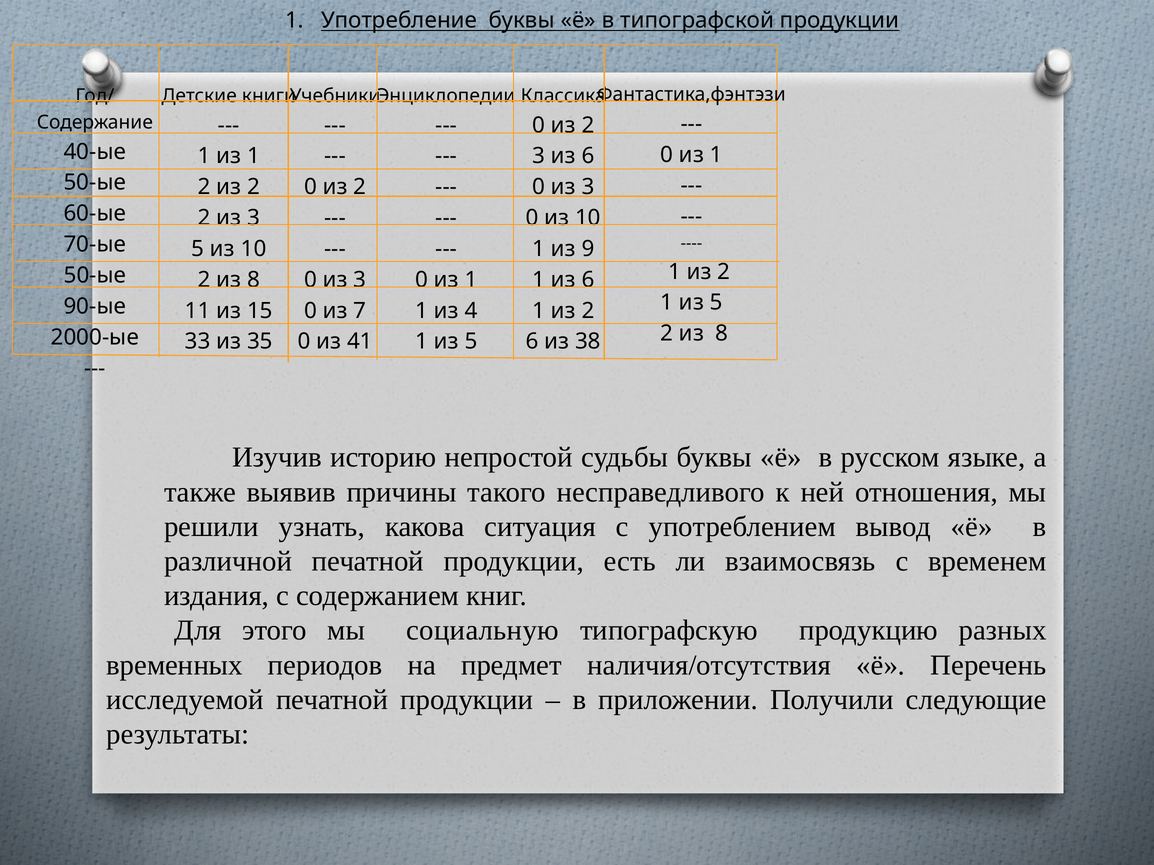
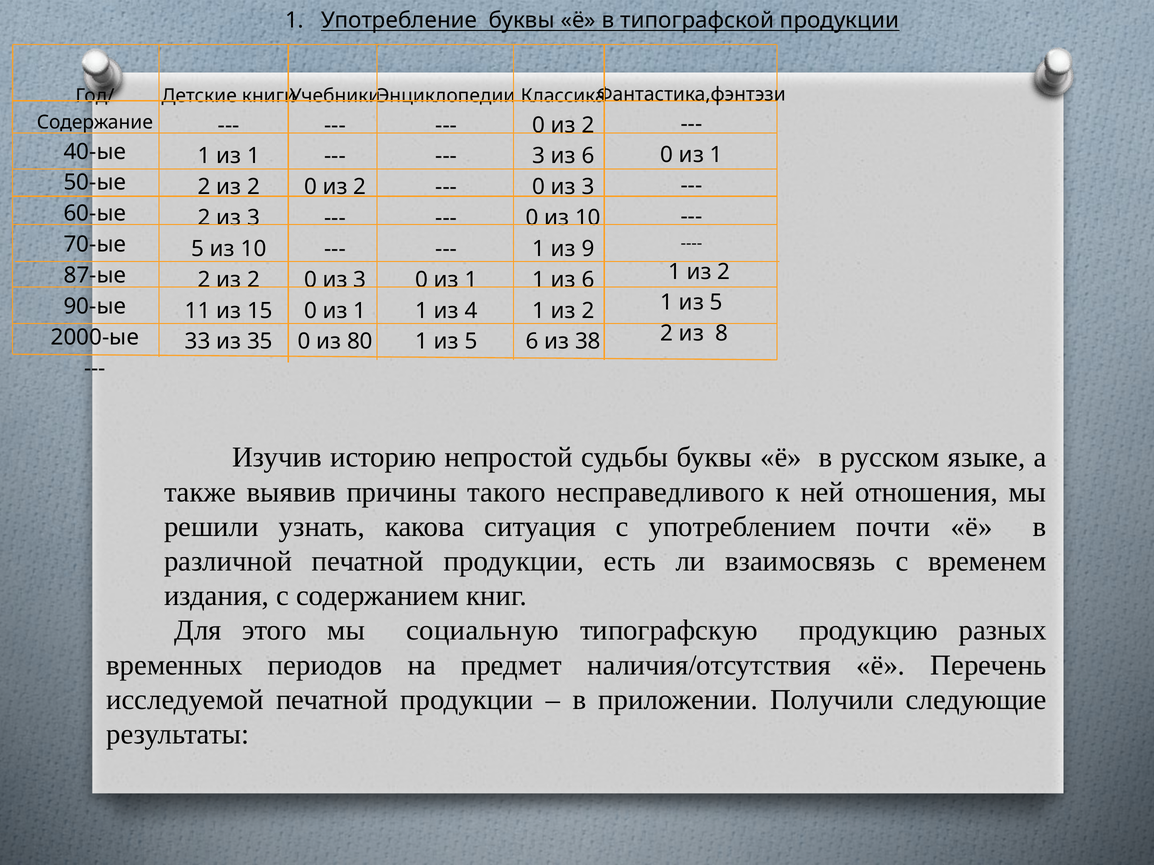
50-ые at (95, 276): 50-ые -> 87-ые
8 at (253, 280): 8 -> 2
7 at (360, 311): 7 -> 1
41: 41 -> 80
вывод: вывод -> почти
